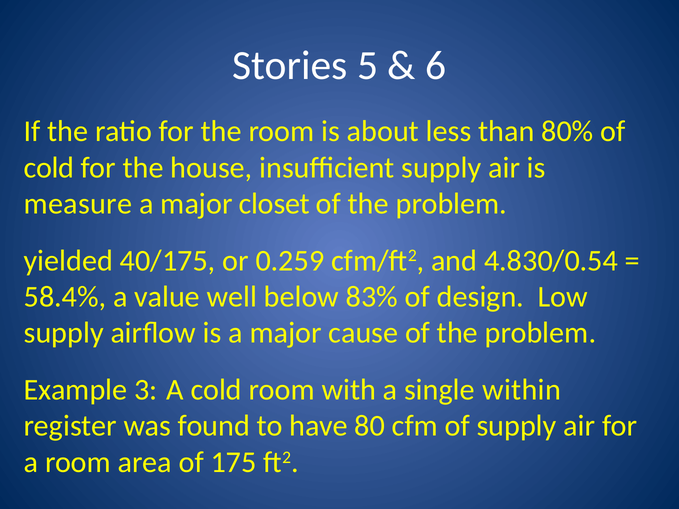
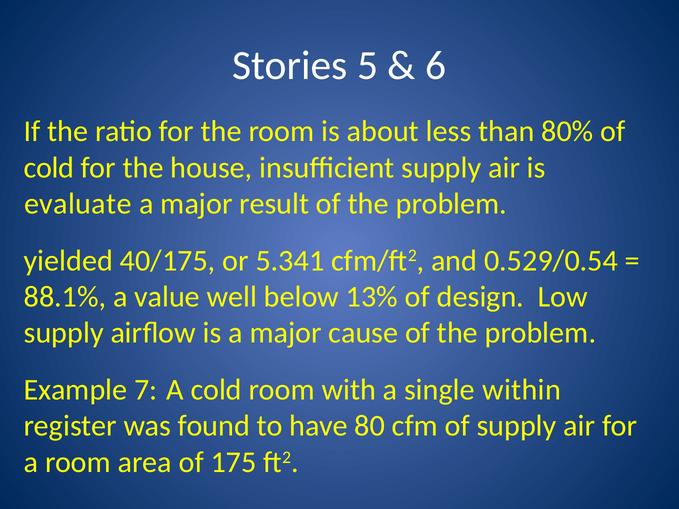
measure: measure -> evaluate
closet: closet -> result
0.259: 0.259 -> 5.341
4.830/0.54: 4.830/0.54 -> 0.529/0.54
58.4%: 58.4% -> 88.1%
83%: 83% -> 13%
3: 3 -> 7
